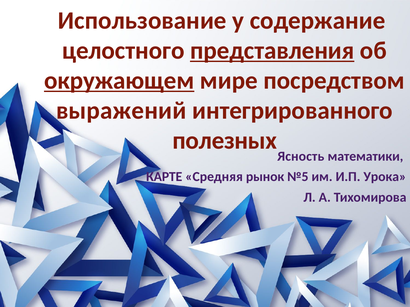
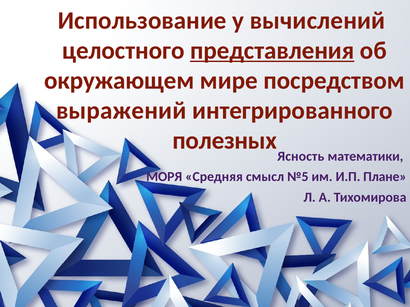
содержание: содержание -> вычислений
окружающем underline: present -> none
КАРТЕ: КАРТЕ -> МОРЯ
рынок: рынок -> смысл
Урока: Урока -> Плане
